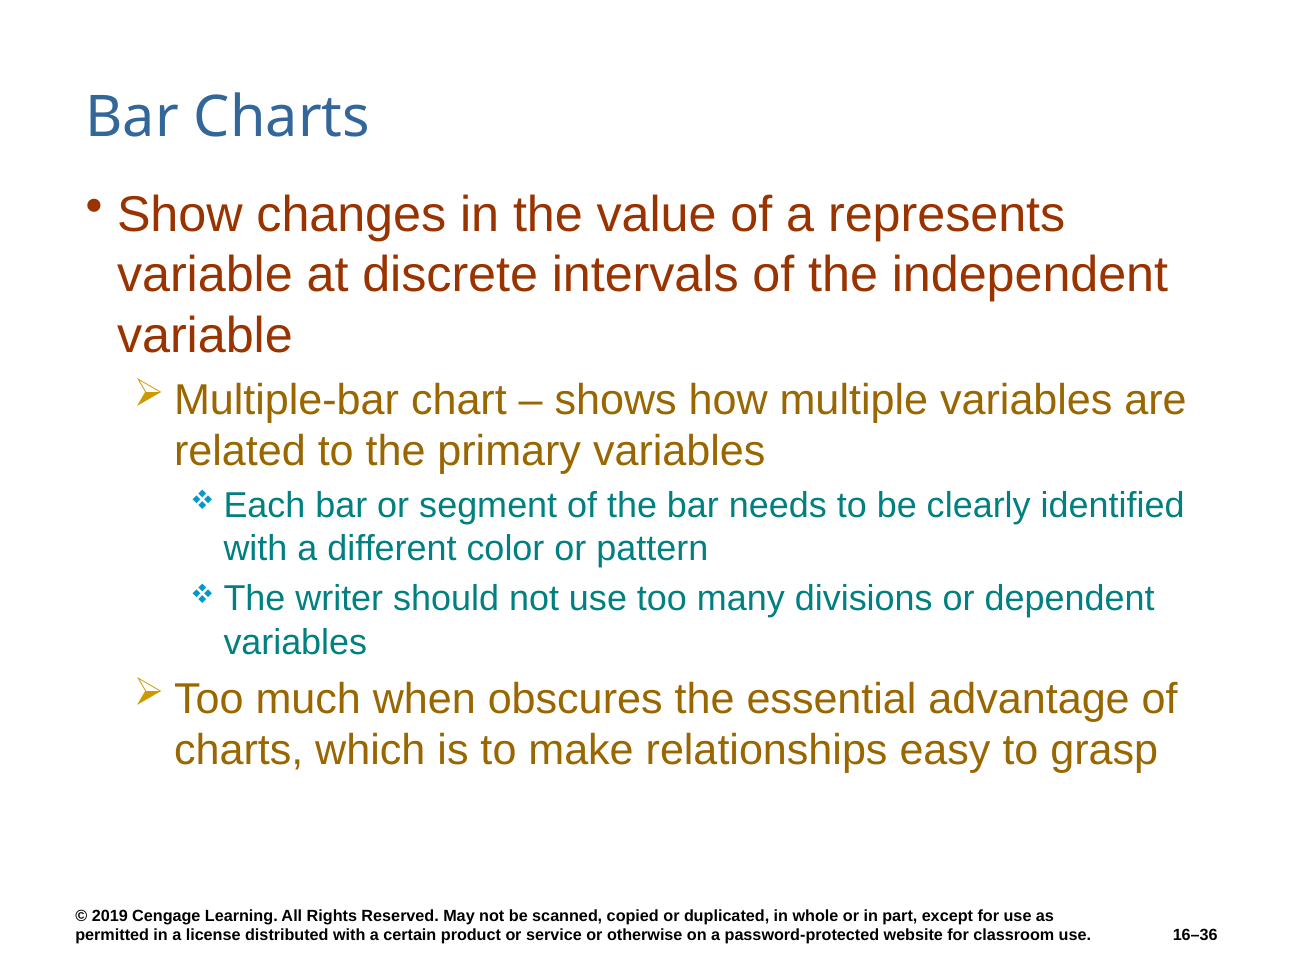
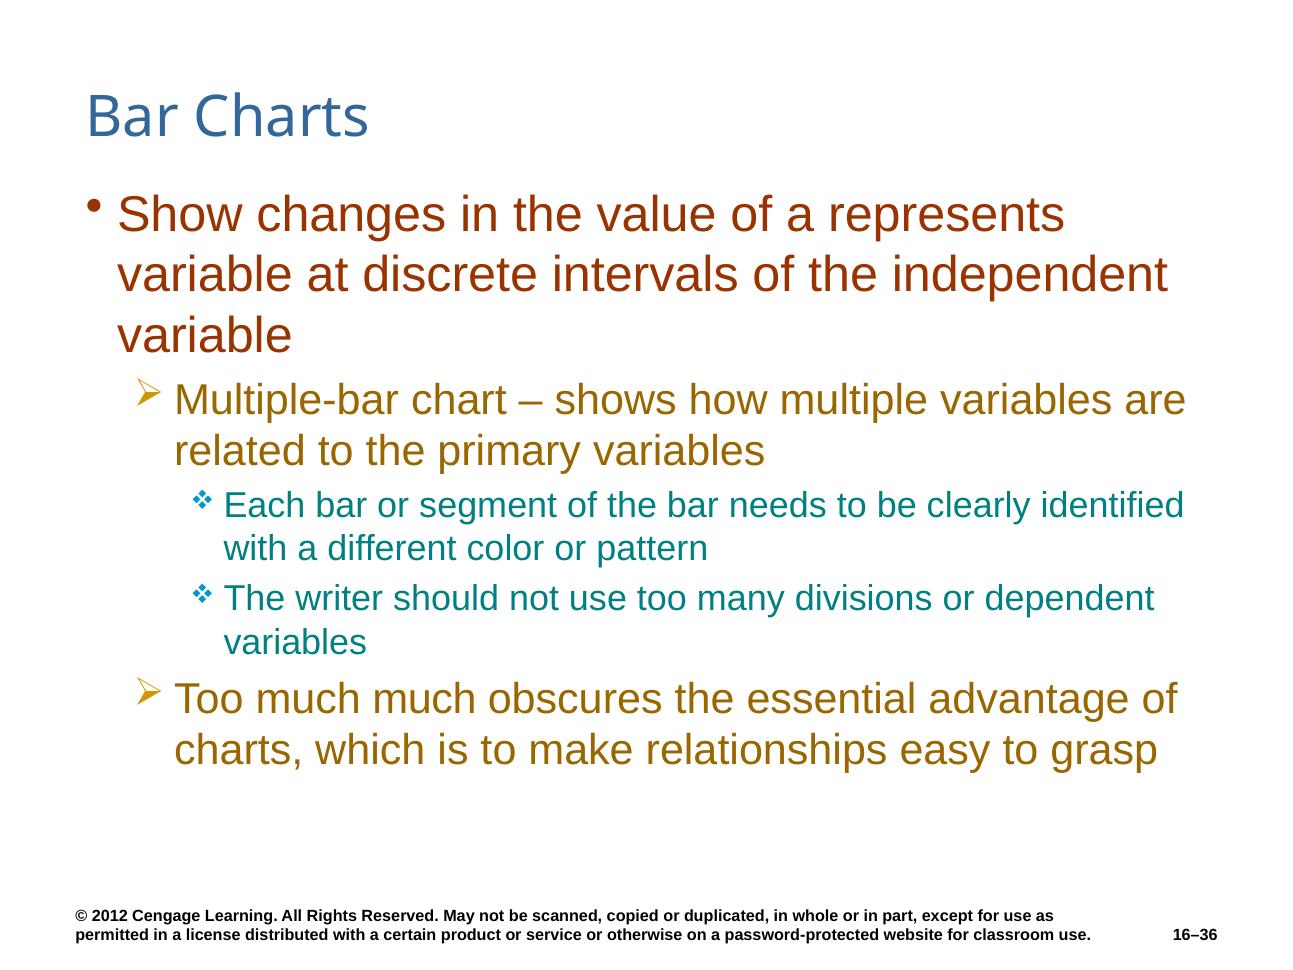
much when: when -> much
2019: 2019 -> 2012
